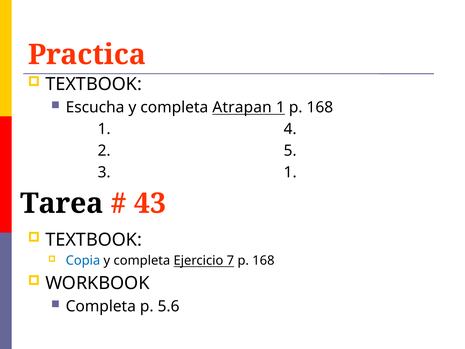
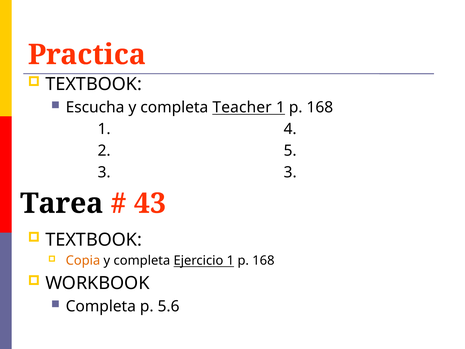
Atrapan: Atrapan -> Teacher
3 1: 1 -> 3
Copia colour: blue -> orange
Ejercicio 7: 7 -> 1
